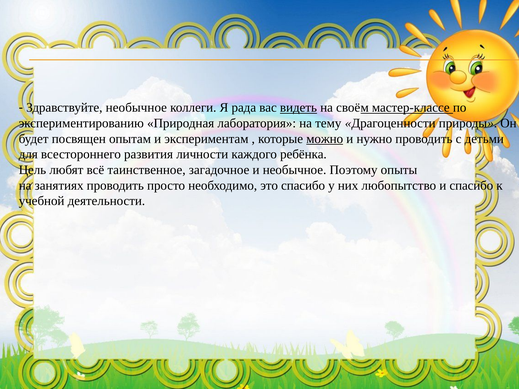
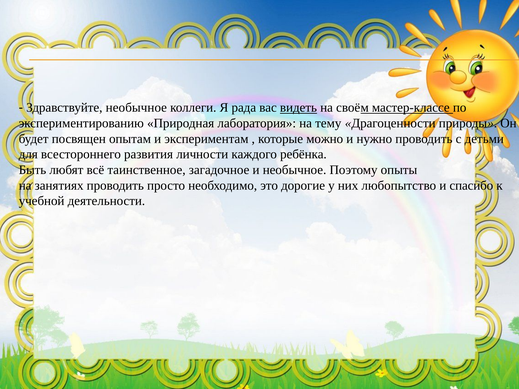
можно underline: present -> none
Цель: Цель -> Быть
это спасибо: спасибо -> дорогие
